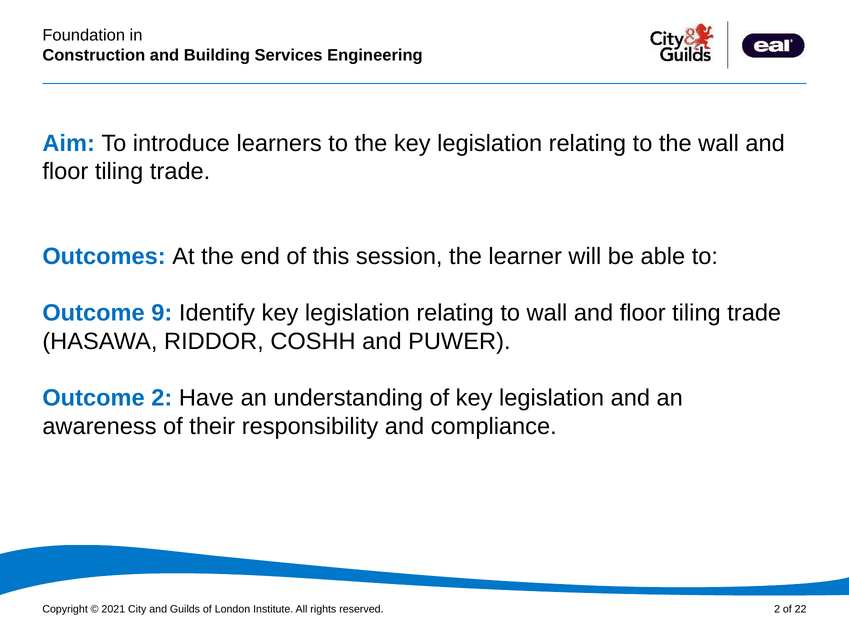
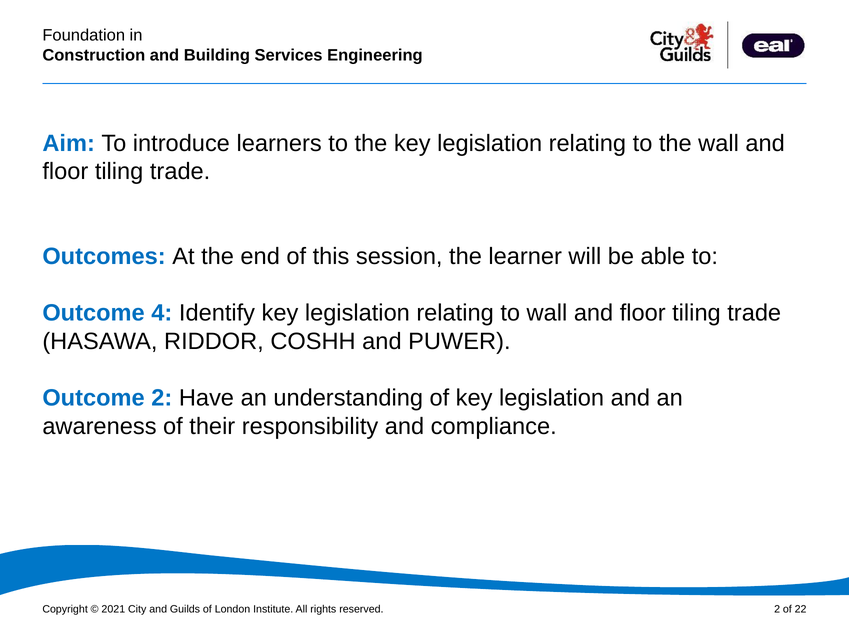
9: 9 -> 4
